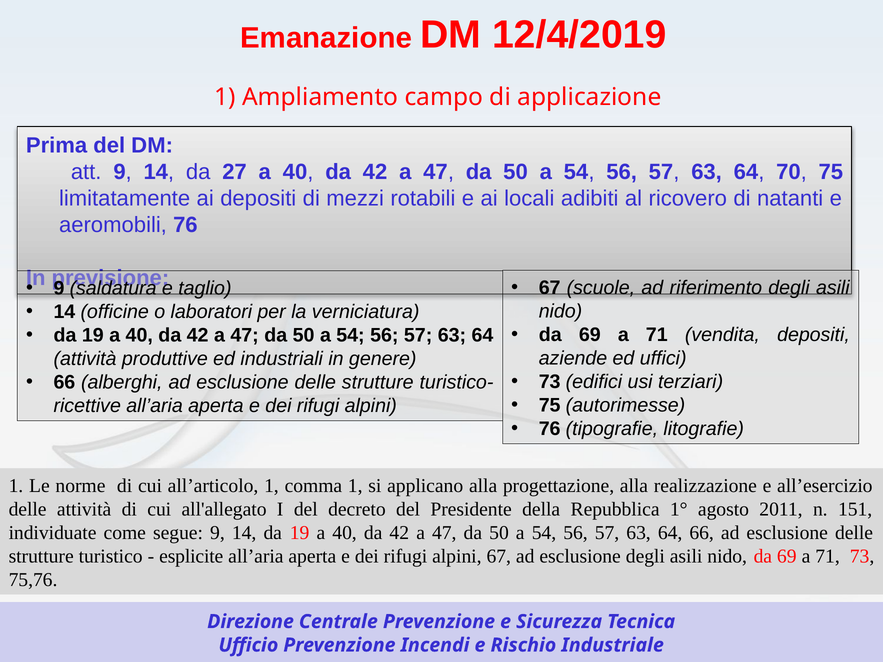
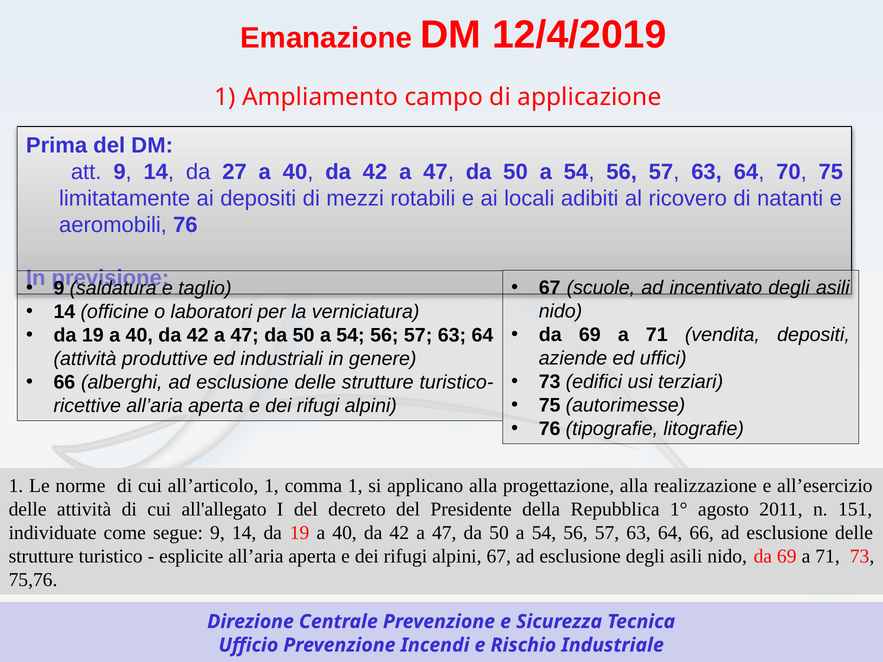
riferimento: riferimento -> incentivato
